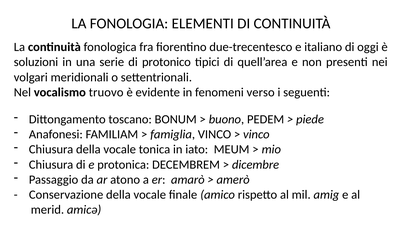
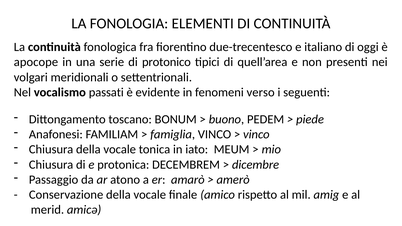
soluzioni: soluzioni -> apocope
truovo: truovo -> passati
